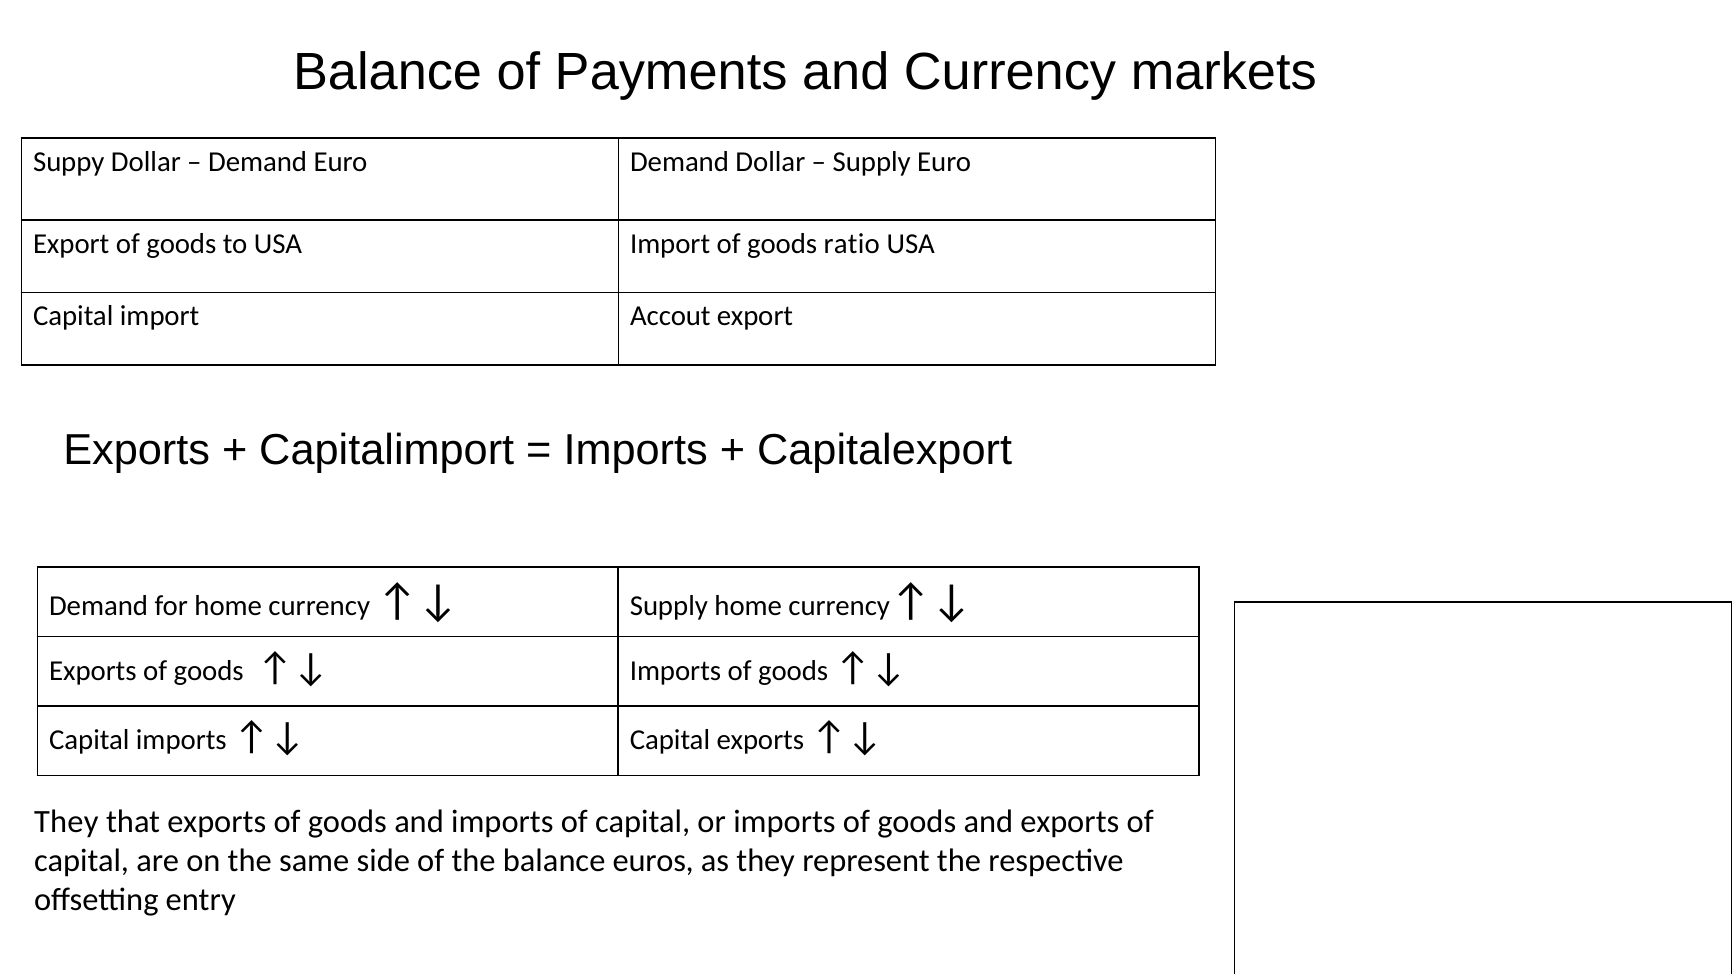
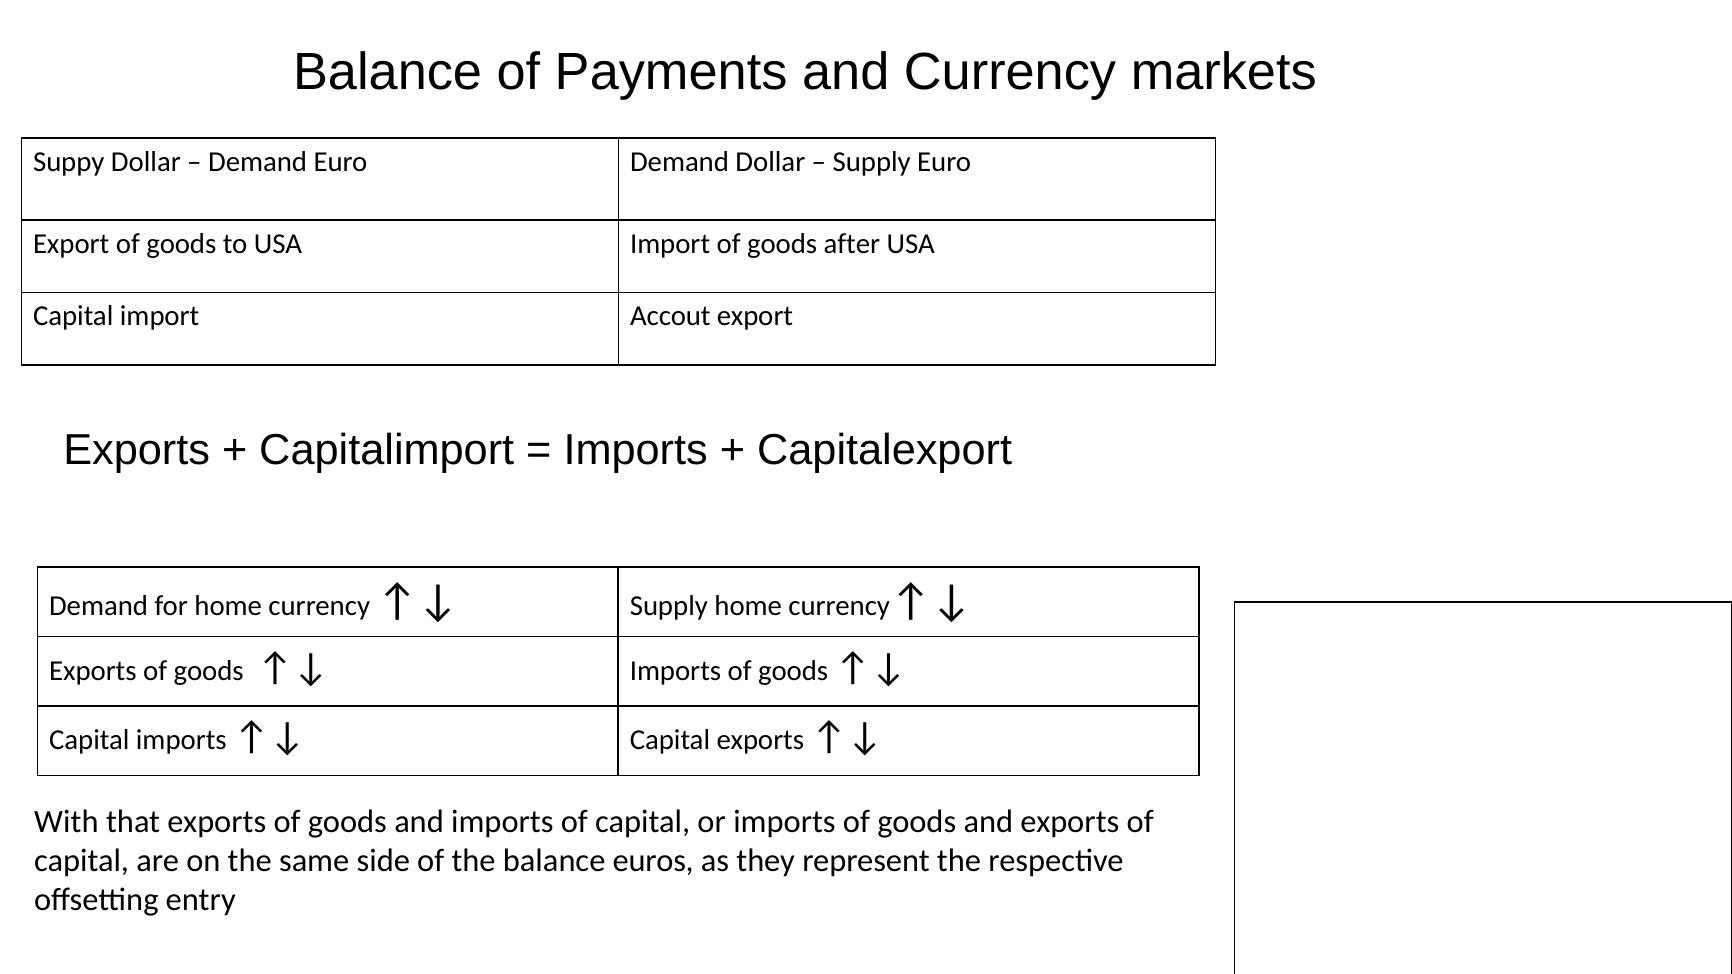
ratio: ratio -> after
They at (66, 822): They -> With
